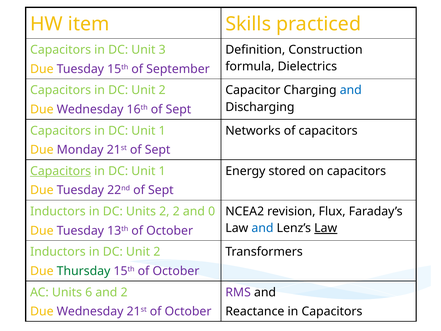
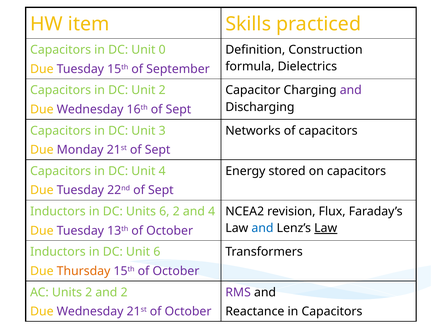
3: 3 -> 0
and at (351, 90) colour: blue -> purple
1 at (162, 131): 1 -> 3
Capacitors at (61, 171) underline: present -> none
1 at (162, 171): 1 -> 4
Units 2: 2 -> 6
and 0: 0 -> 4
2 at (157, 252): 2 -> 6
Thursday colour: green -> orange
Units 6: 6 -> 2
